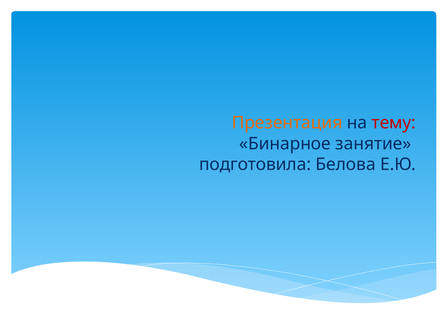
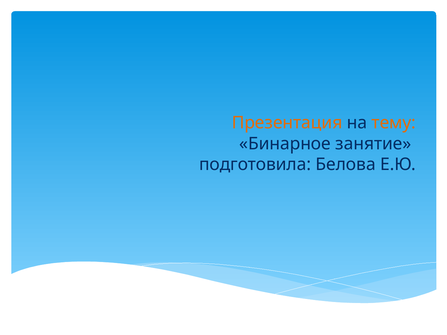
тему colour: red -> orange
